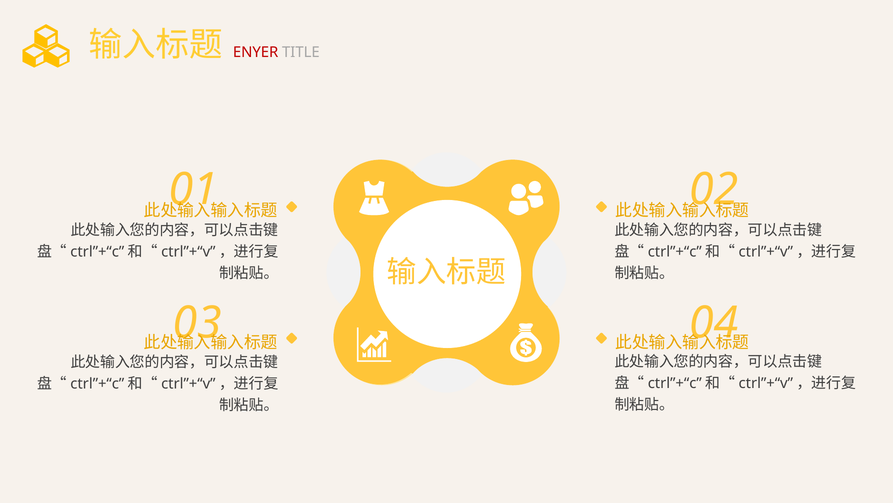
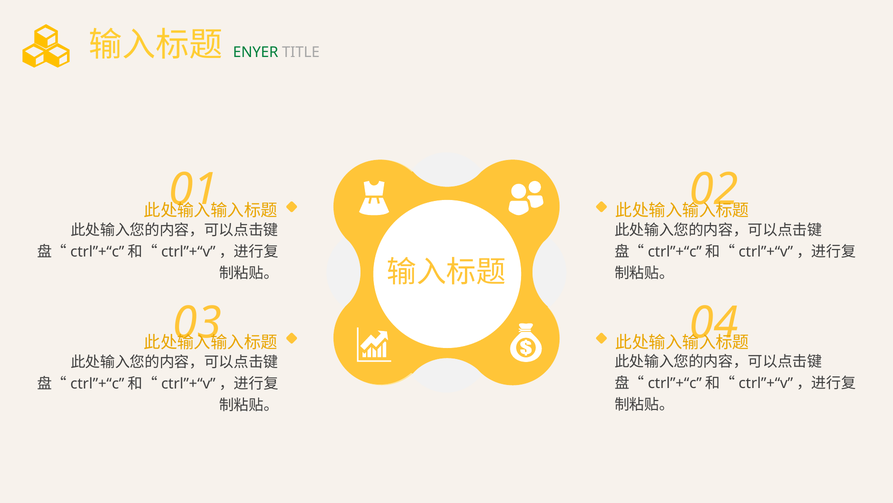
ENYER colour: red -> green
